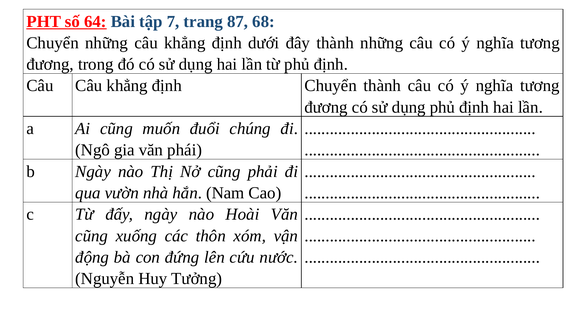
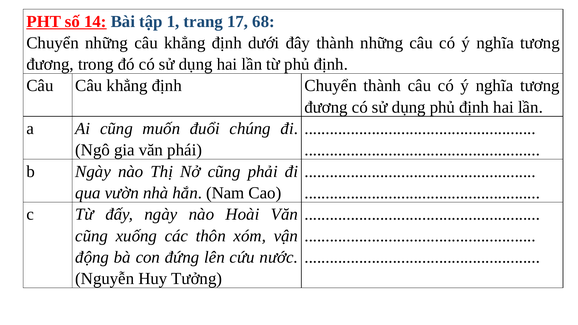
64: 64 -> 14
7: 7 -> 1
87: 87 -> 17
